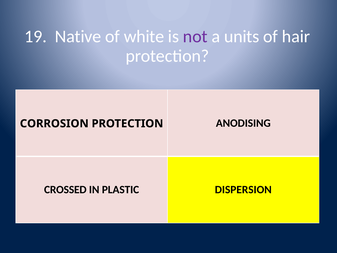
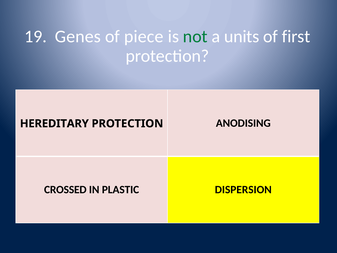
Native: Native -> Genes
white: white -> piece
not colour: purple -> green
hair: hair -> first
CORROSION: CORROSION -> HEREDITARY
